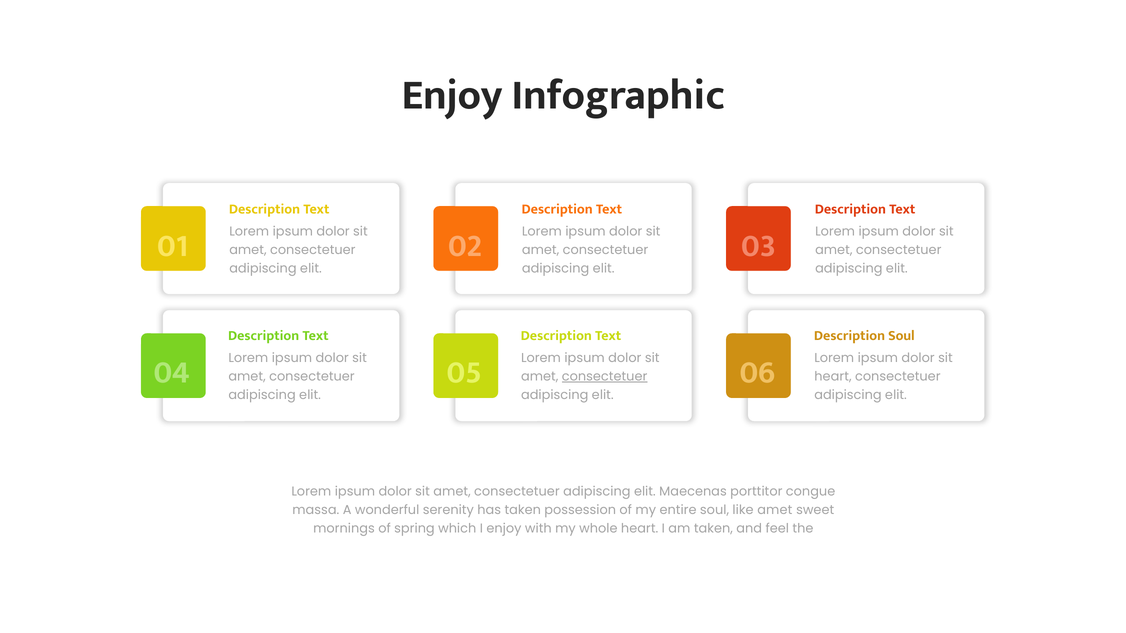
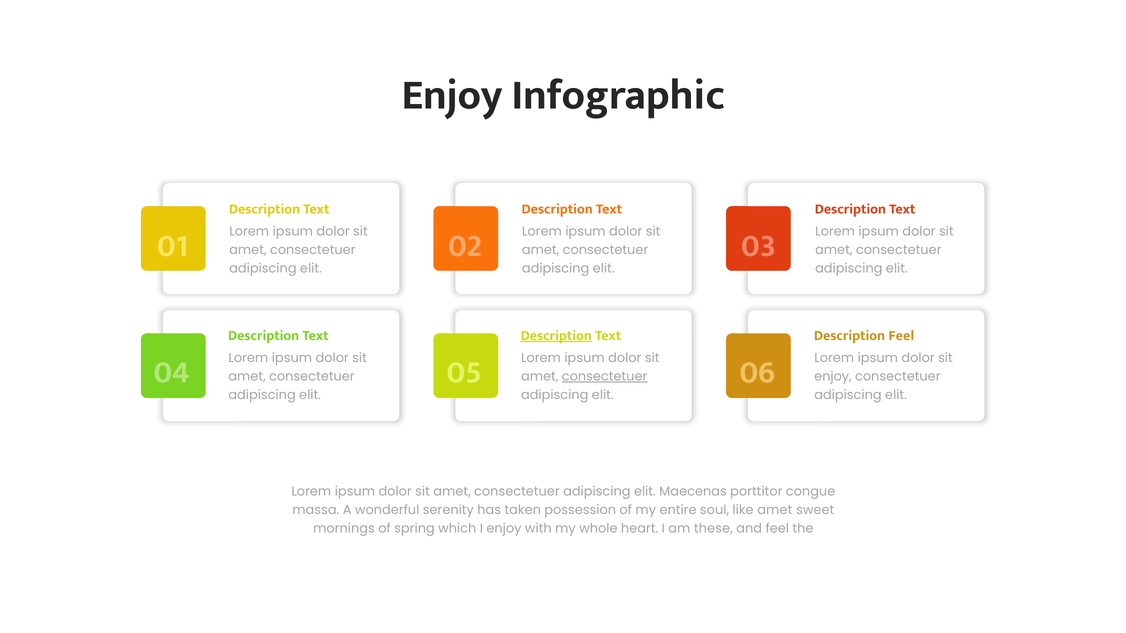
Description at (556, 336) underline: none -> present
Description Soul: Soul -> Feel
heart at (833, 377): heart -> enjoy
am taken: taken -> these
